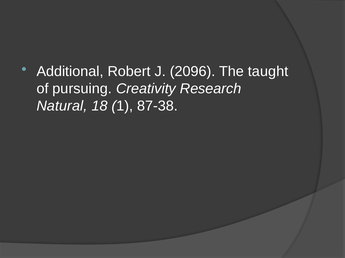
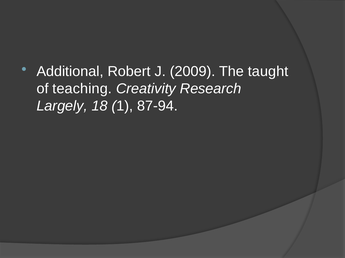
2096: 2096 -> 2009
pursuing: pursuing -> teaching
Natural: Natural -> Largely
87-38: 87-38 -> 87-94
